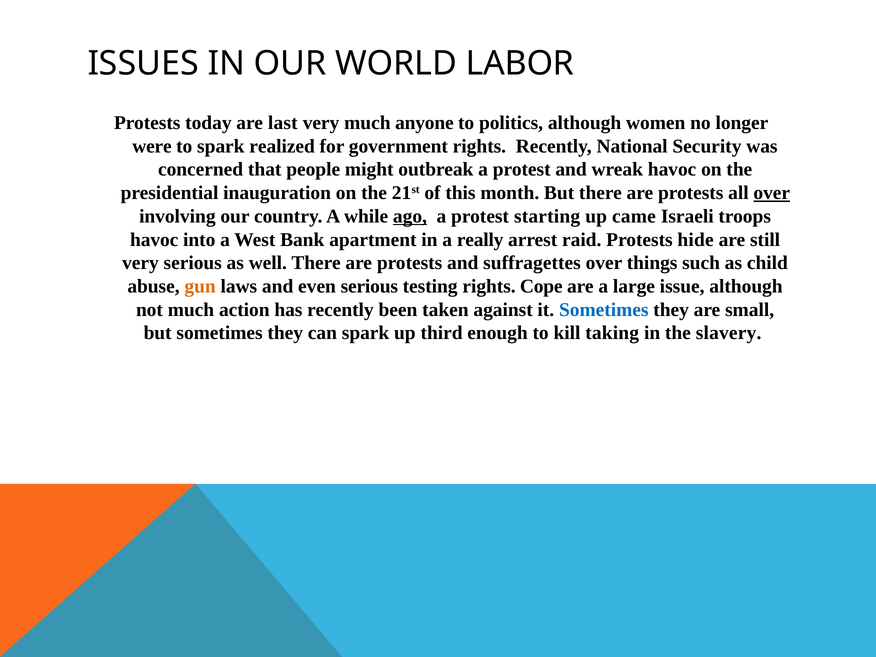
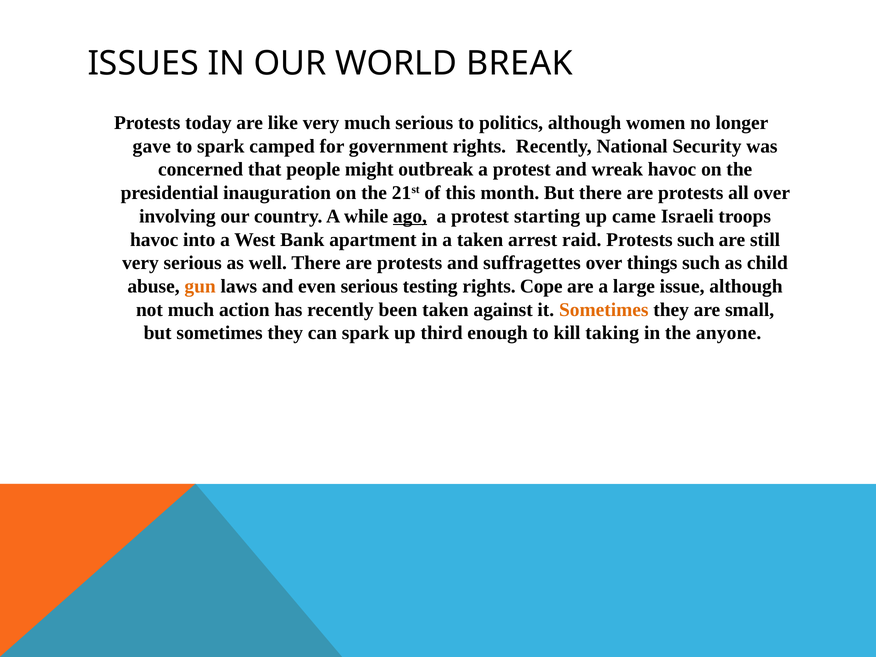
LABOR: LABOR -> BREAK
last: last -> like
much anyone: anyone -> serious
were: were -> gave
realized: realized -> camped
over at (772, 193) underline: present -> none
a really: really -> taken
Protests hide: hide -> such
Sometimes at (604, 310) colour: blue -> orange
slavery: slavery -> anyone
